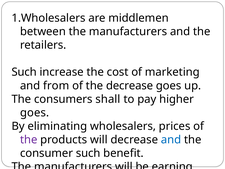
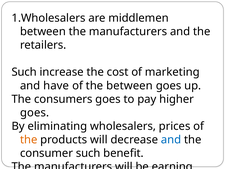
from: from -> have
the decrease: decrease -> between
consumers shall: shall -> goes
the at (29, 140) colour: purple -> orange
